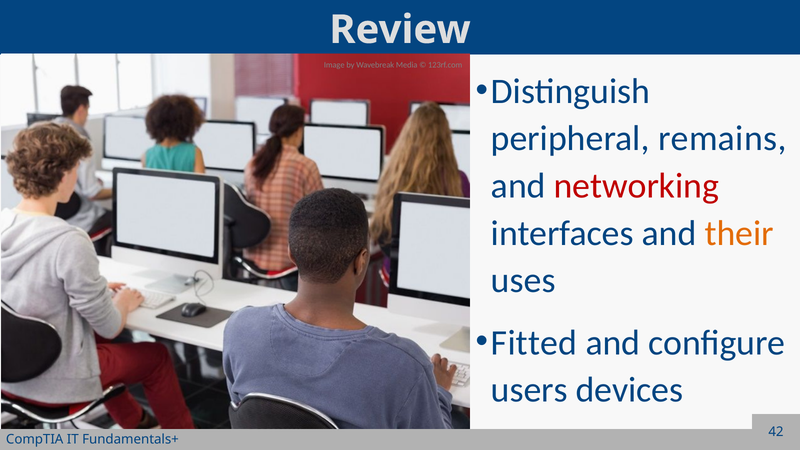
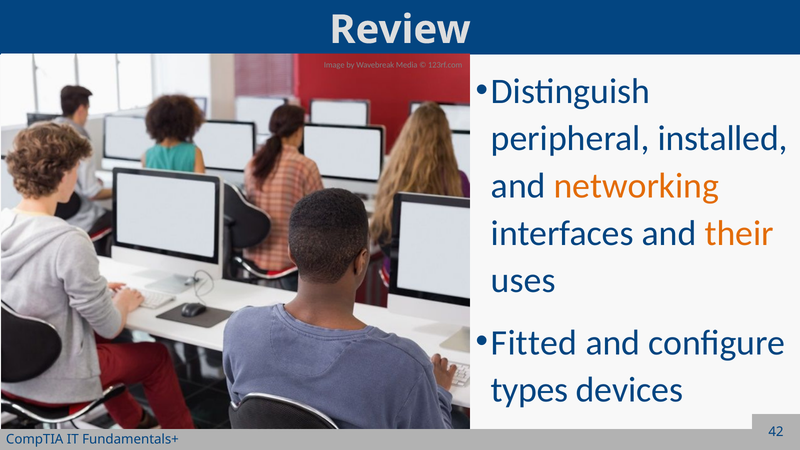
remains: remains -> installed
networking colour: red -> orange
users: users -> types
